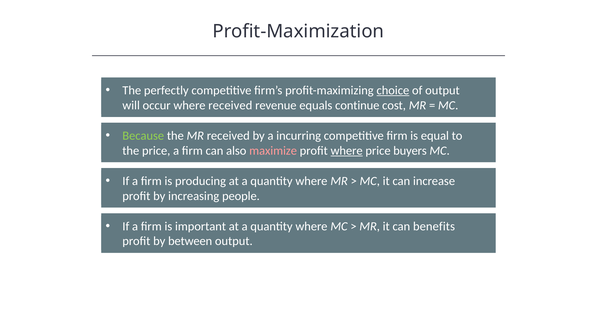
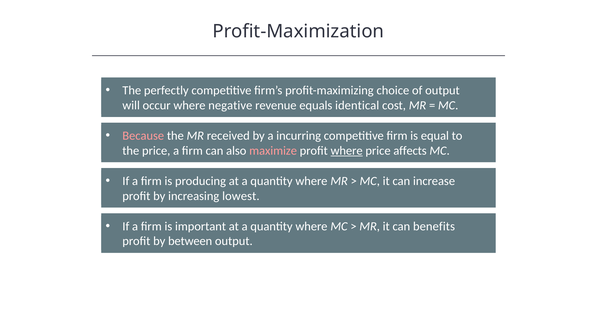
choice underline: present -> none
where received: received -> negative
continue: continue -> identical
Because colour: light green -> pink
buyers: buyers -> affects
people: people -> lowest
